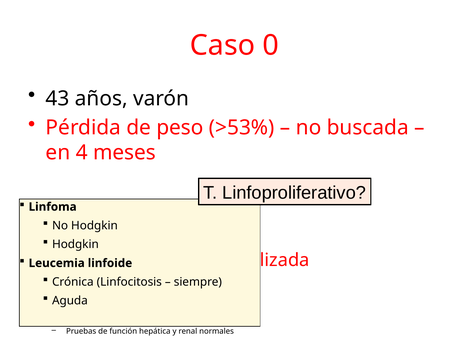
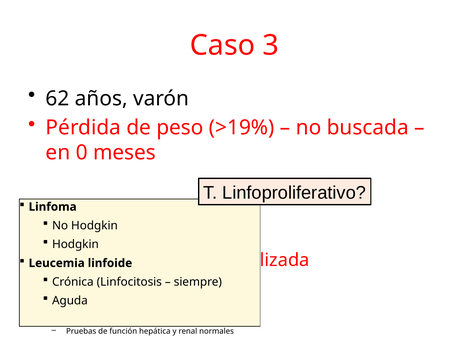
0: 0 -> 3
43: 43 -> 62
>53%: >53% -> >19%
4: 4 -> 0
